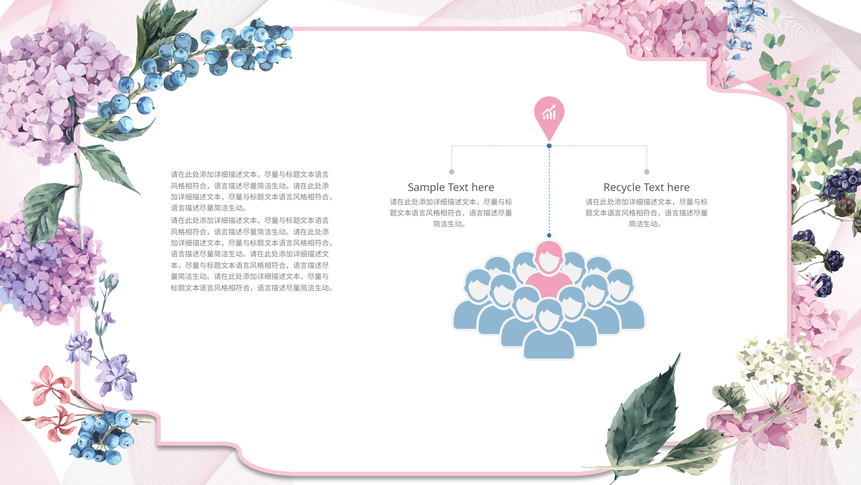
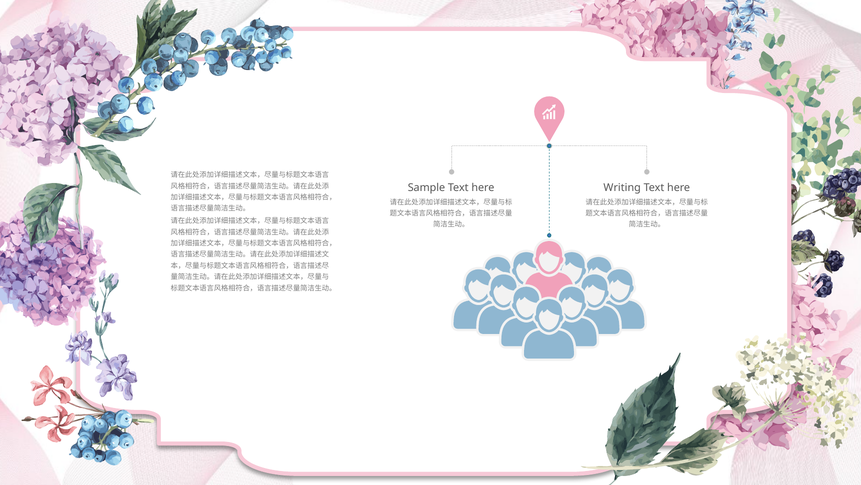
Recycle: Recycle -> Writing
